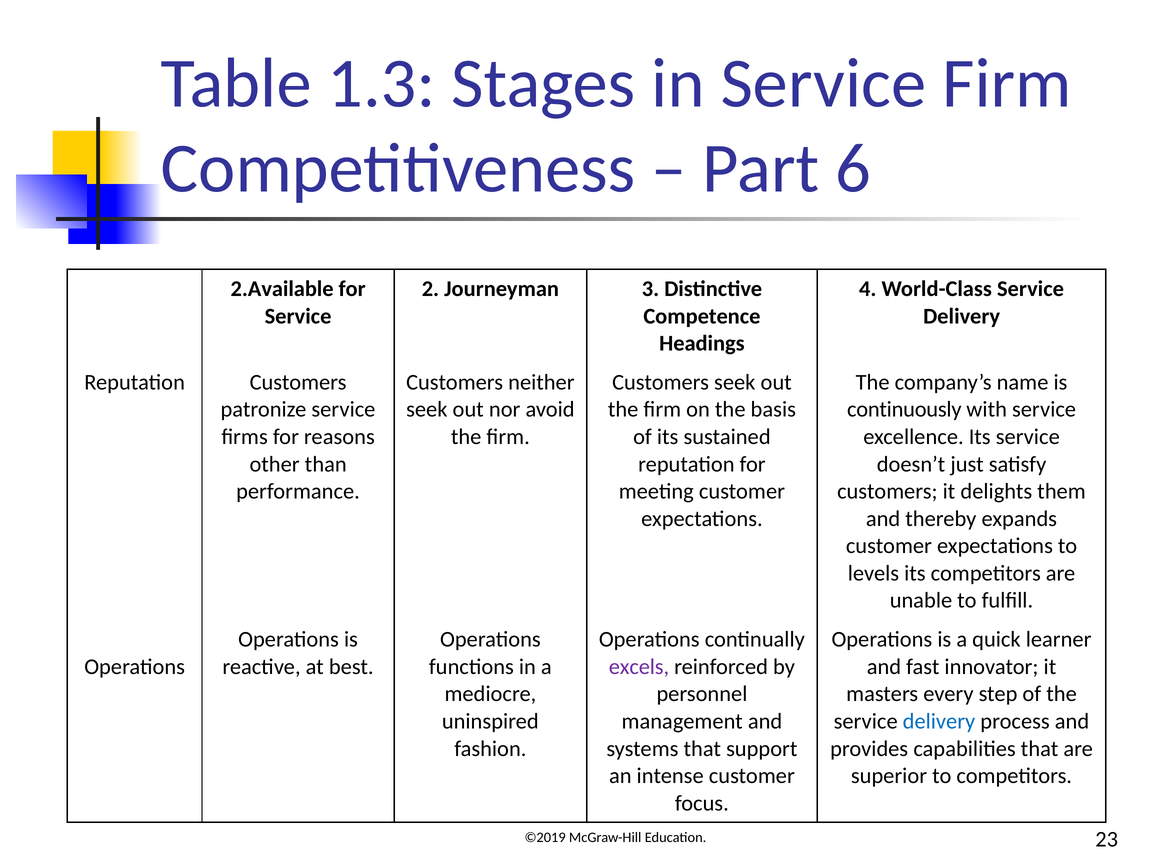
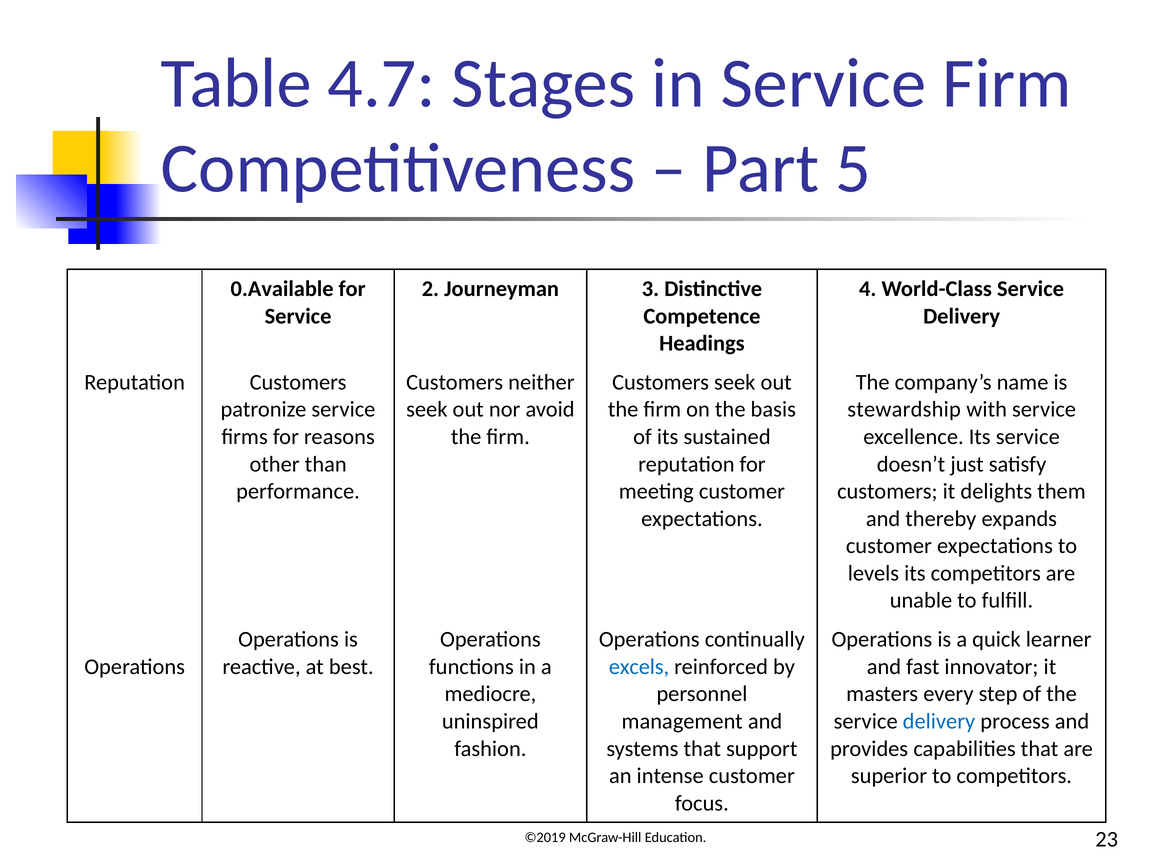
1.3: 1.3 -> 4.7
6: 6 -> 5
2.Available: 2.Available -> 0.Available
continuously: continuously -> stewardship
excels colour: purple -> blue
